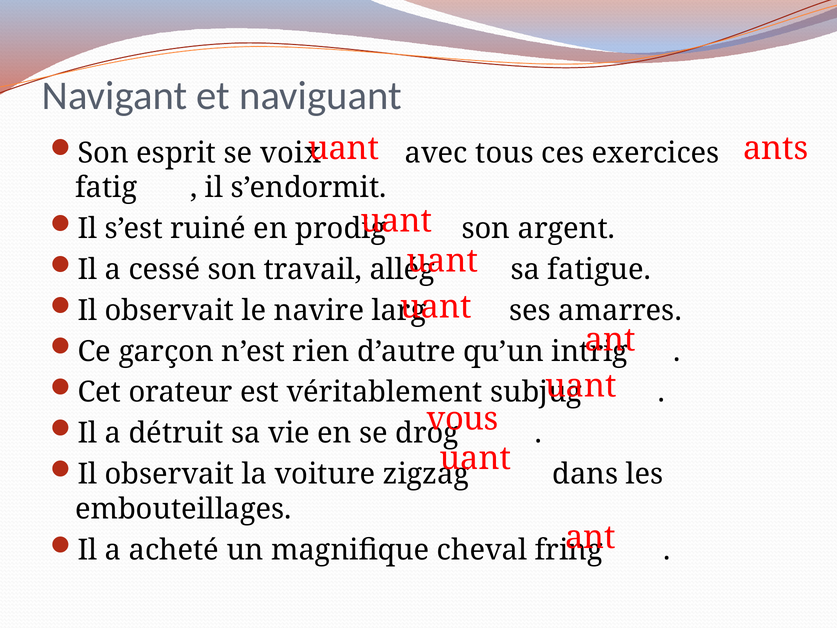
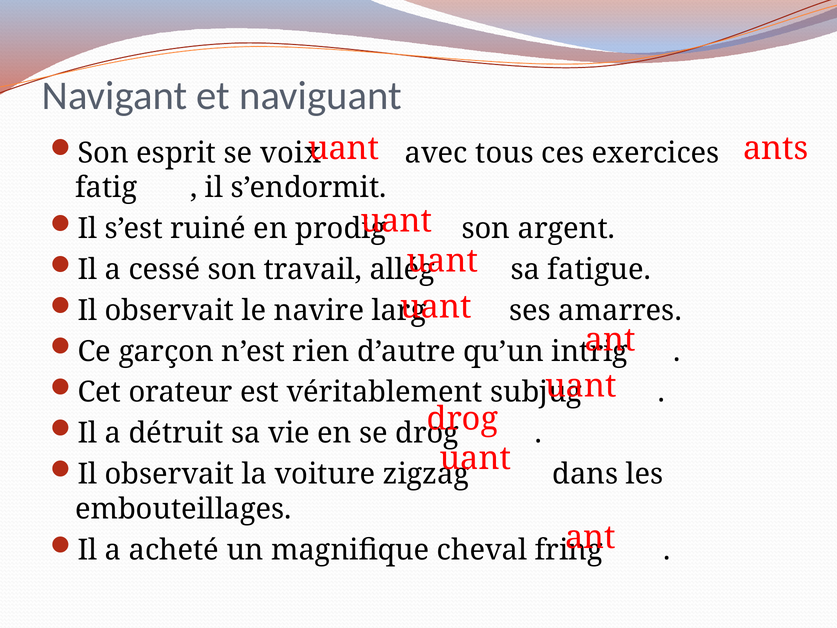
vous at (463, 419): vous -> drog
